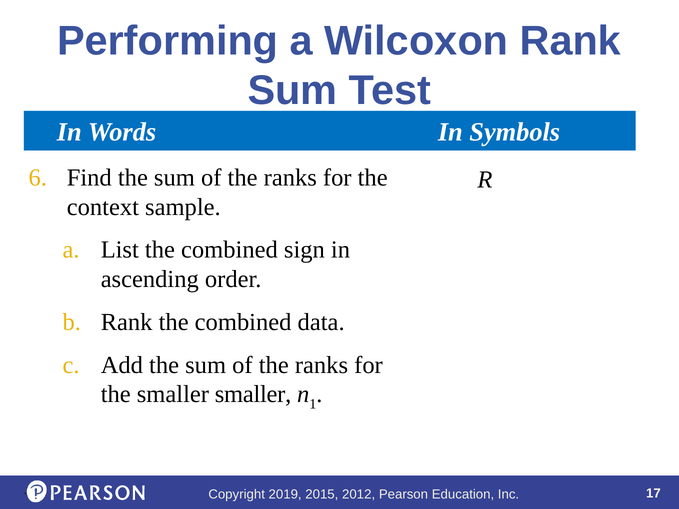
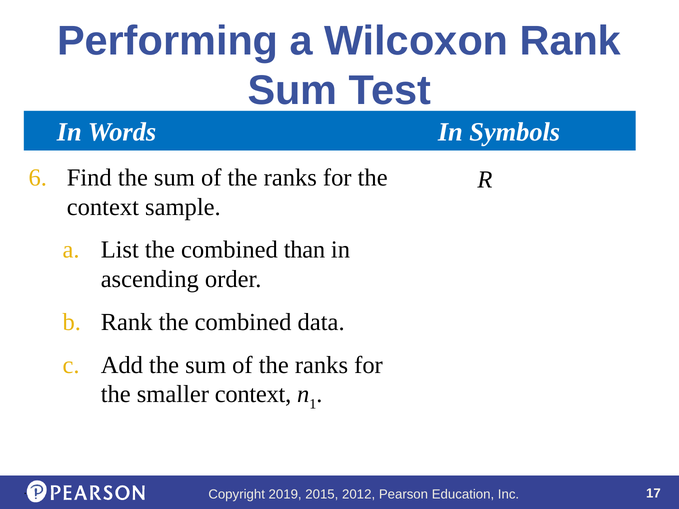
sign: sign -> than
smaller smaller: smaller -> context
